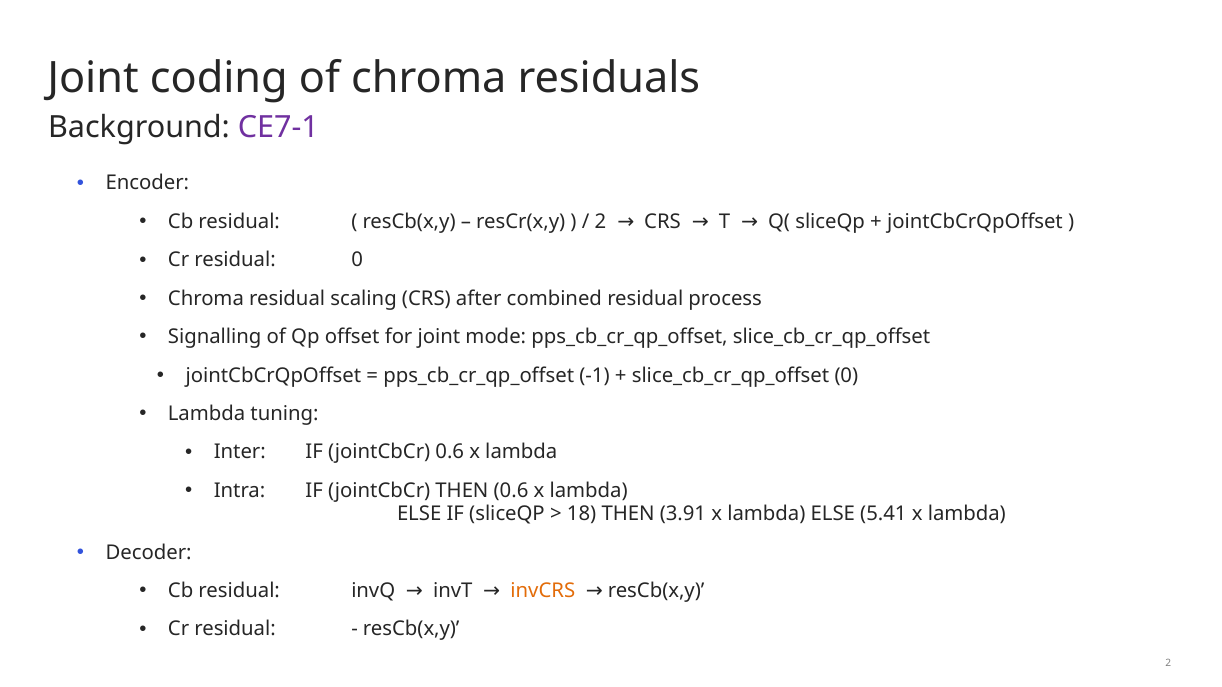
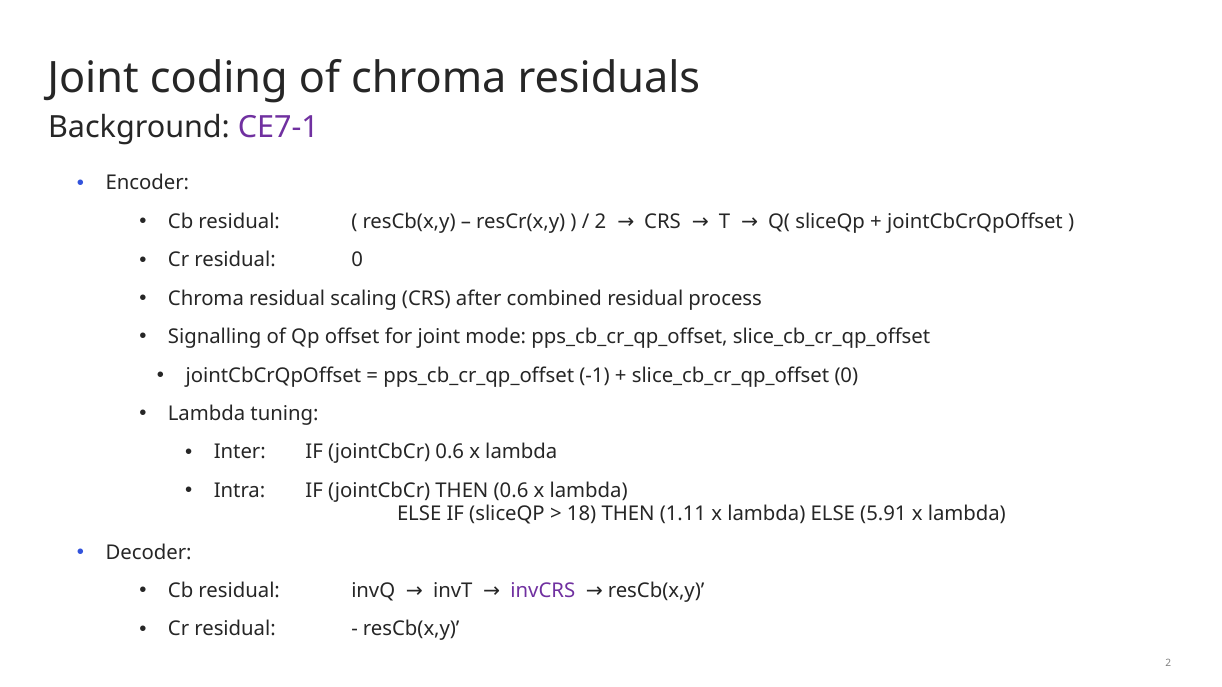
3.91: 3.91 -> 1.11
5.41: 5.41 -> 5.91
invCRS colour: orange -> purple
